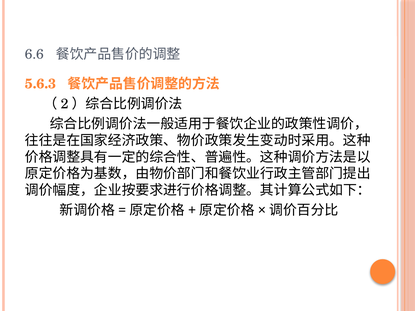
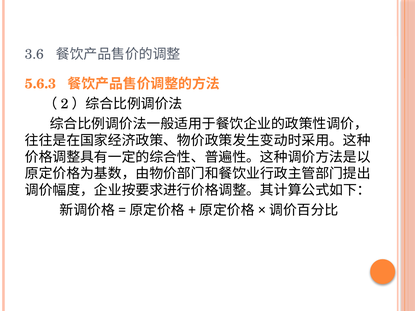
6.6: 6.6 -> 3.6
